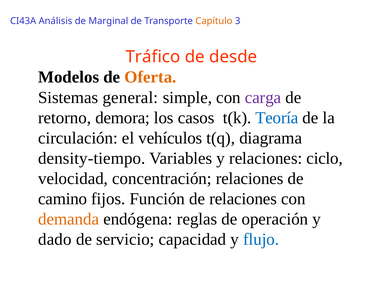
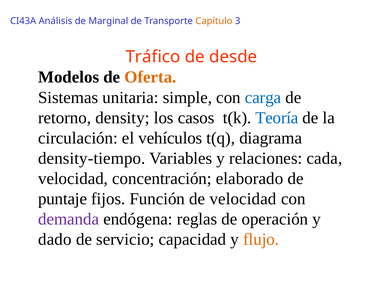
general: general -> unitaria
carga colour: purple -> blue
demora: demora -> density
ciclo: ciclo -> cada
concentración relaciones: relaciones -> elaborado
camino: camino -> puntaje
de relaciones: relaciones -> velocidad
demanda colour: orange -> purple
flujo colour: blue -> orange
